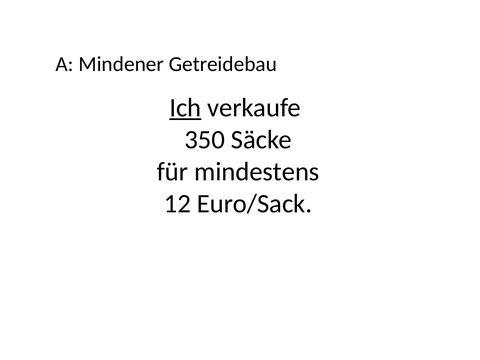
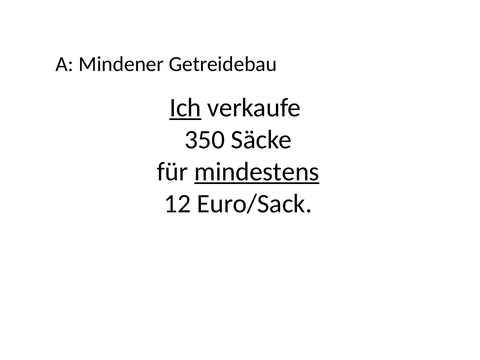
mindestens underline: none -> present
